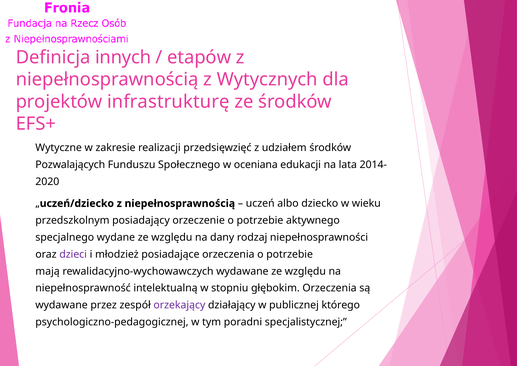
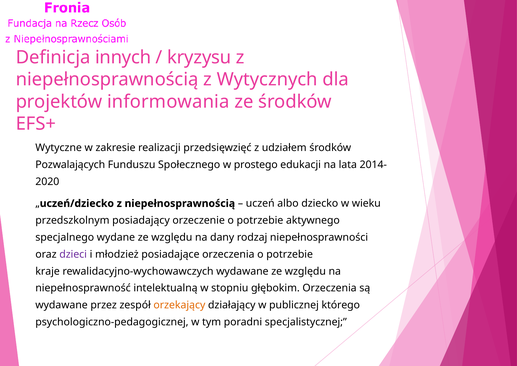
etapów: etapów -> kryzysu
infrastrukturę: infrastrukturę -> informowania
oceniana: oceniana -> prostego
mają: mają -> kraje
orzekający colour: purple -> orange
